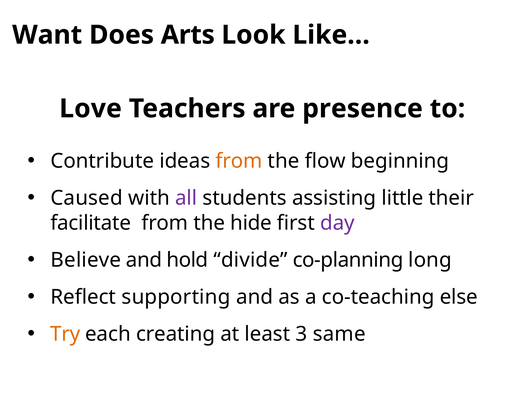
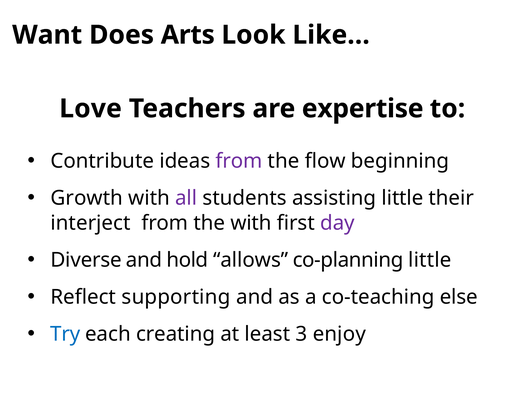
presence: presence -> expertise
from at (239, 161) colour: orange -> purple
Caused: Caused -> Growth
facilitate: facilitate -> interject
the hide: hide -> with
Believe: Believe -> Diverse
divide: divide -> allows
co-planning long: long -> little
Try colour: orange -> blue
same: same -> enjoy
